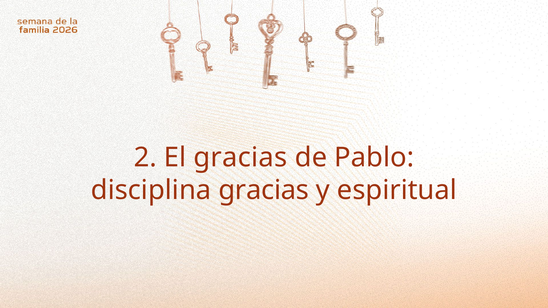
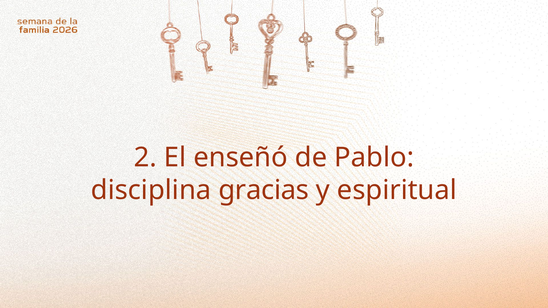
El gracias: gracias -> enseñó
